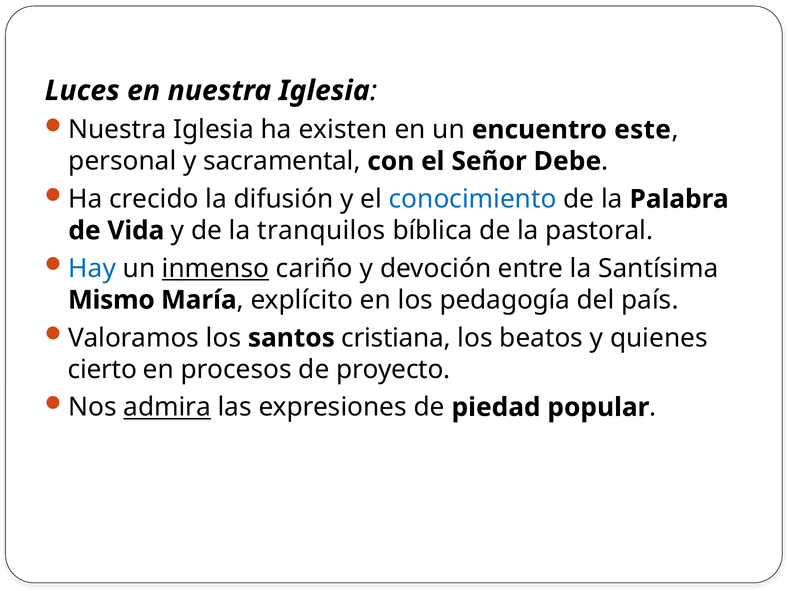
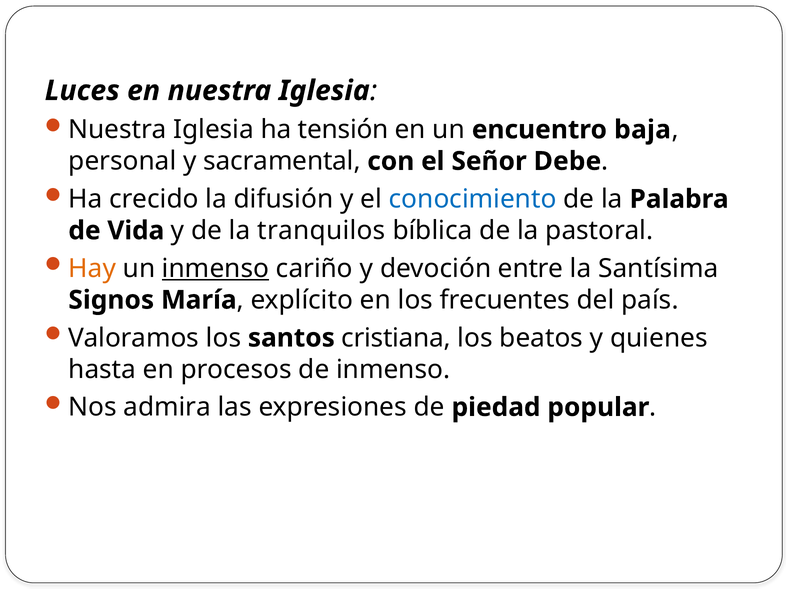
existen: existen -> tensión
este: este -> baja
Hay colour: blue -> orange
Mismo: Mismo -> Signos
pedagogía: pedagogía -> frecuentes
cierto: cierto -> hasta
de proyecto: proyecto -> inmenso
admira underline: present -> none
